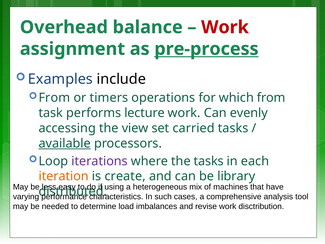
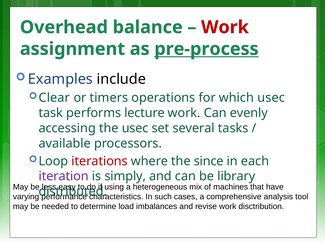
From at (54, 98): From -> Clear
which from: from -> usec
the view: view -> usec
carried: carried -> several
available underline: present -> none
iterations colour: purple -> red
the tasks: tasks -> since
iteration colour: orange -> purple
create: create -> simply
